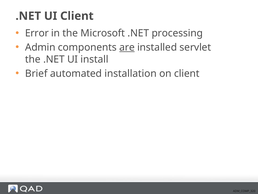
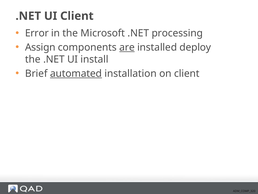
Admin: Admin -> Assign
servlet: servlet -> deploy
automated underline: none -> present
